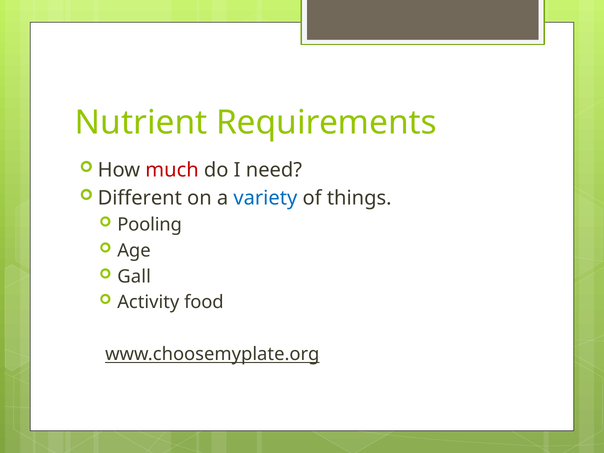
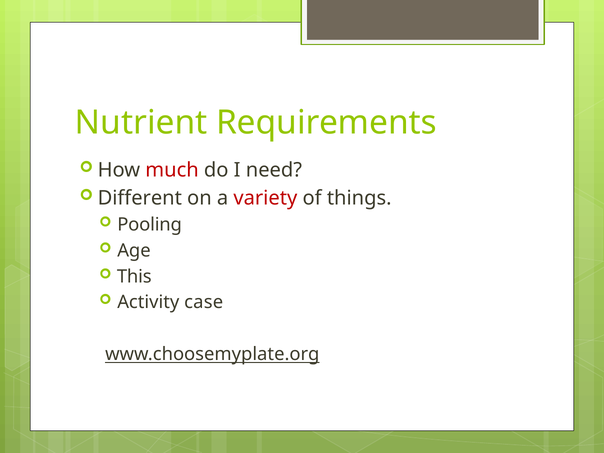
variety colour: blue -> red
Gall: Gall -> This
food: food -> case
